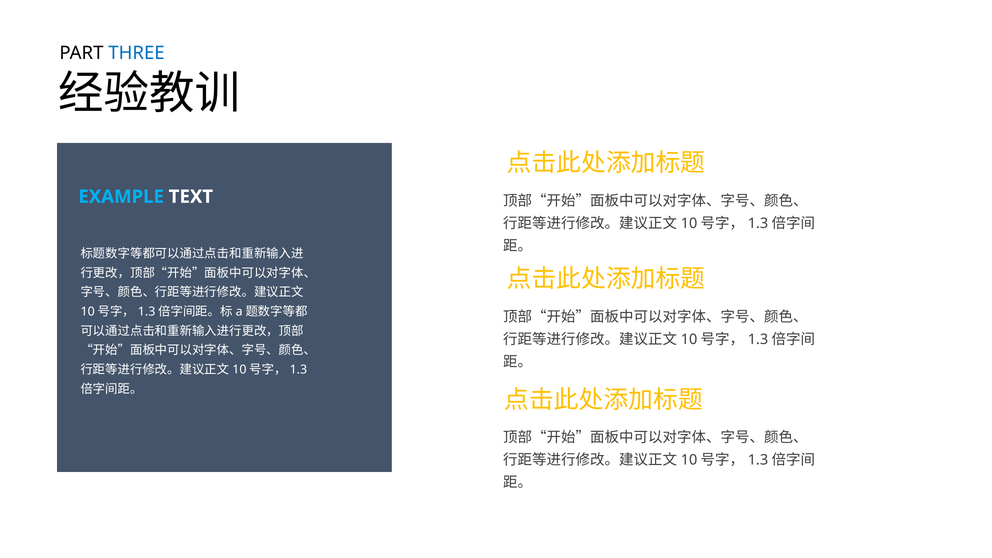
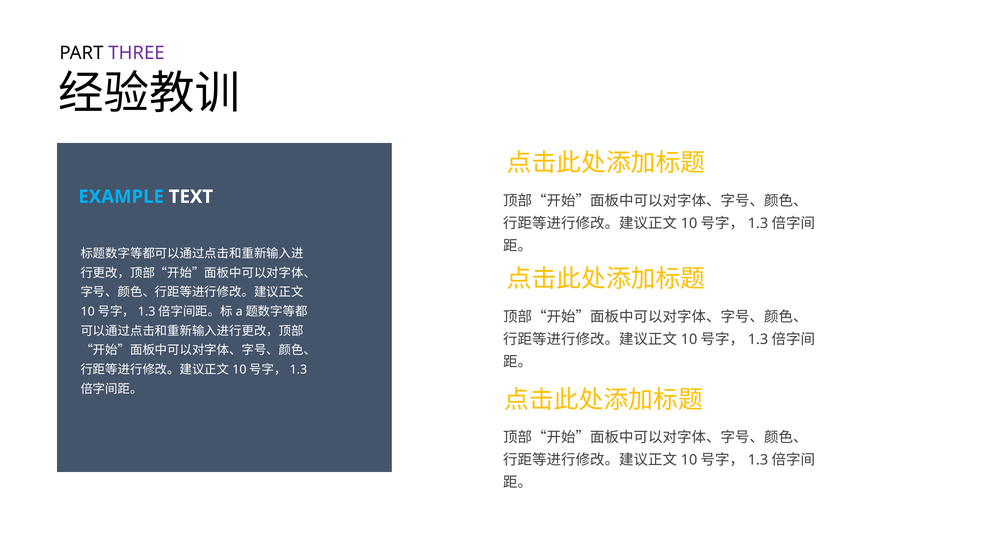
THREE colour: blue -> purple
